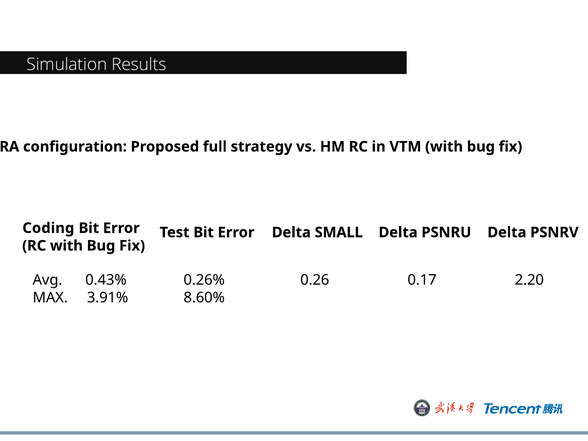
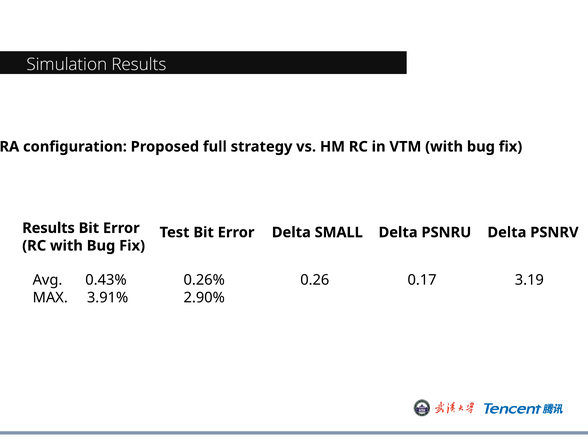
Coding at (48, 228): Coding -> Results
2.20: 2.20 -> 3.19
8.60%: 8.60% -> 2.90%
